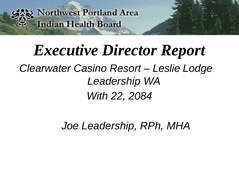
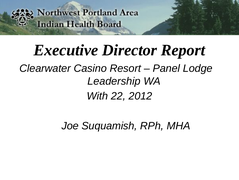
Leslie: Leslie -> Panel
2084: 2084 -> 2012
Joe Leadership: Leadership -> Suquamish
